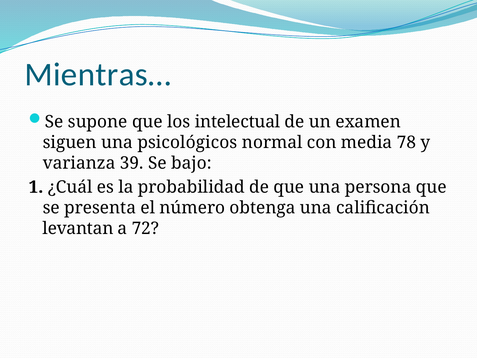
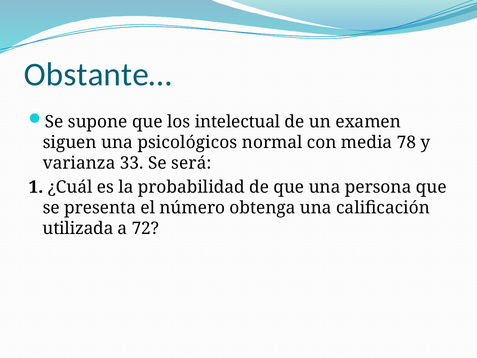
Mientras…: Mientras… -> Obstante…
39: 39 -> 33
bajo: bajo -> será
levantan: levantan -> utilizada
